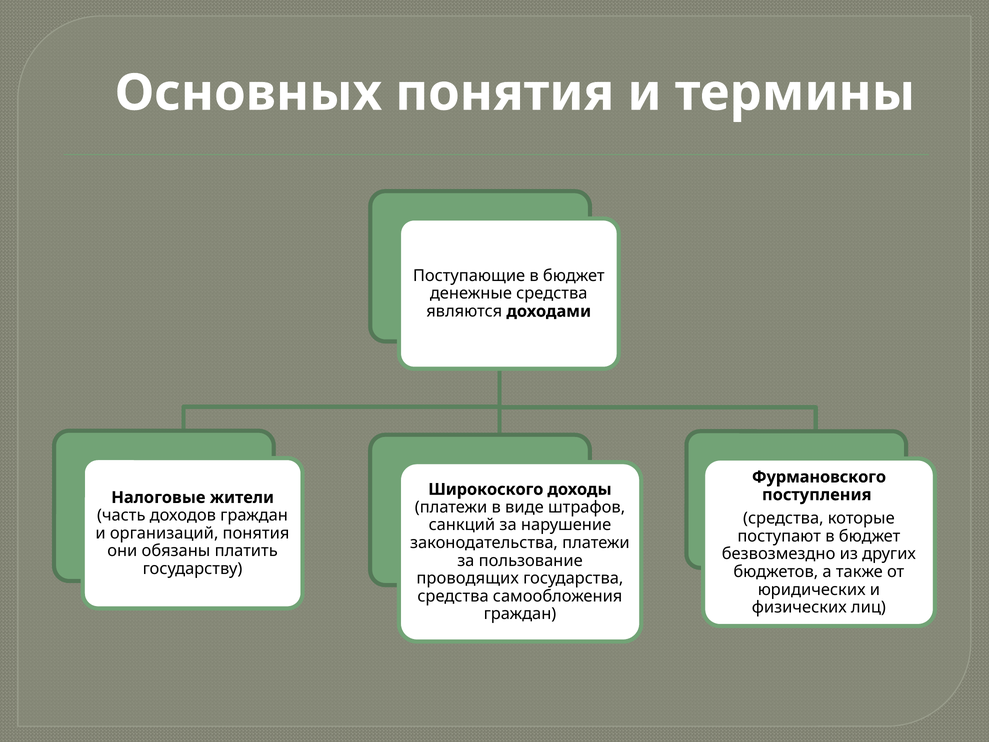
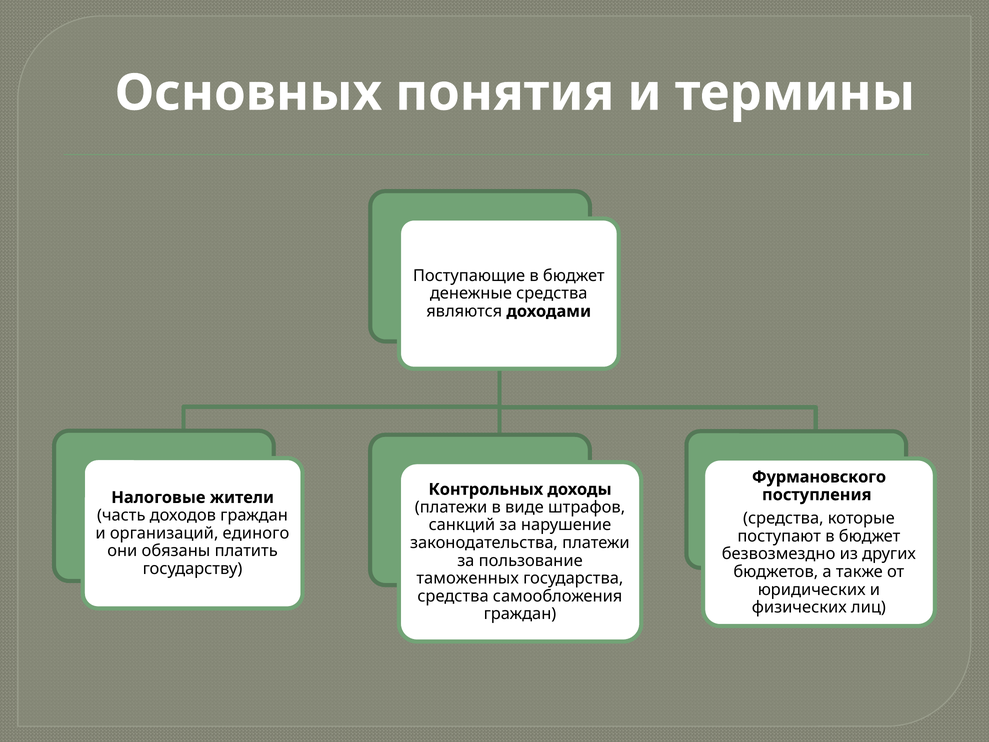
Широкоского: Широкоского -> Контрольных
организаций понятия: понятия -> единого
проводящих: проводящих -> таможенных
